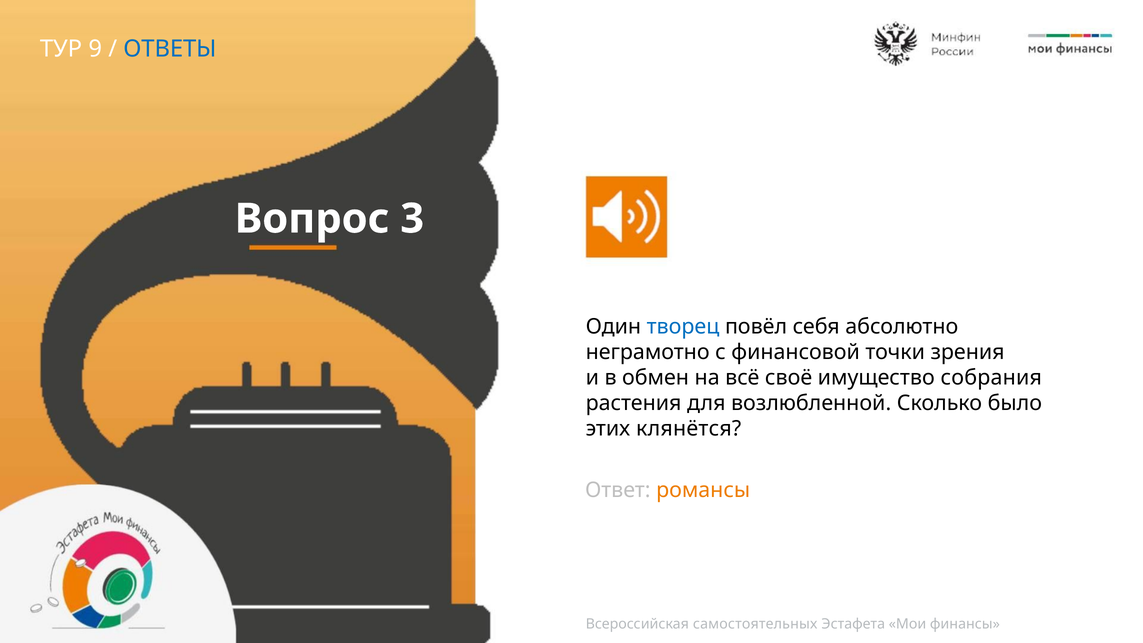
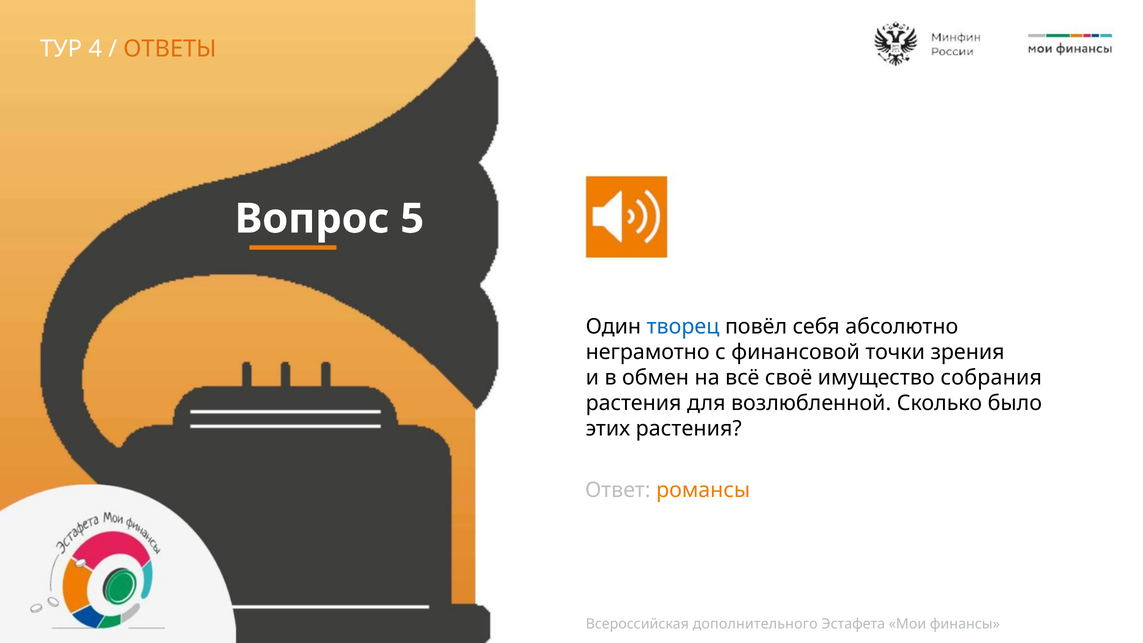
9: 9 -> 4
ОТВЕТЫ colour: blue -> orange
3: 3 -> 5
этих клянётся: клянётся -> растения
самостоятельных: самостоятельных -> дополнительного
